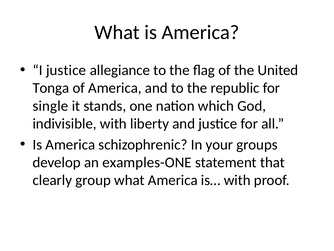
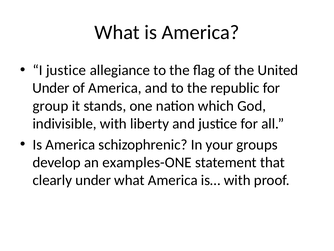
Tonga at (51, 88): Tonga -> Under
single: single -> group
clearly group: group -> under
